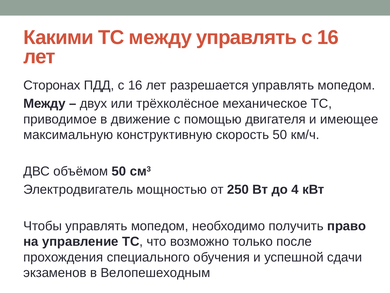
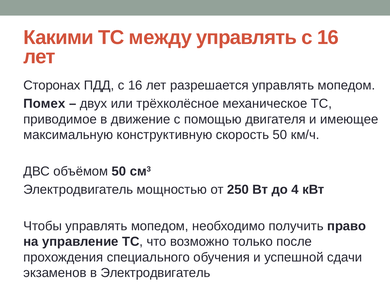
Между at (44, 103): Между -> Помех
в Велопешеходным: Велопешеходным -> Электродвигатель
